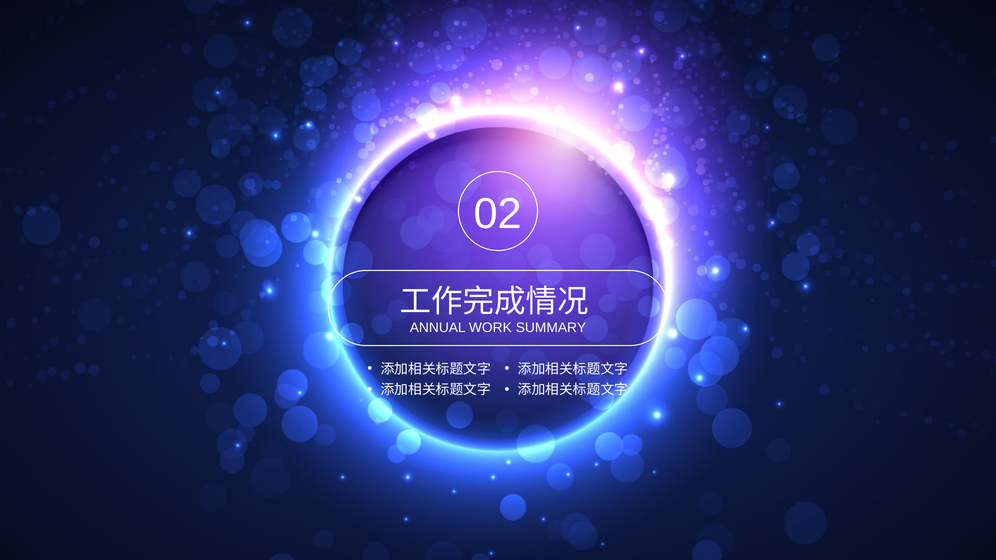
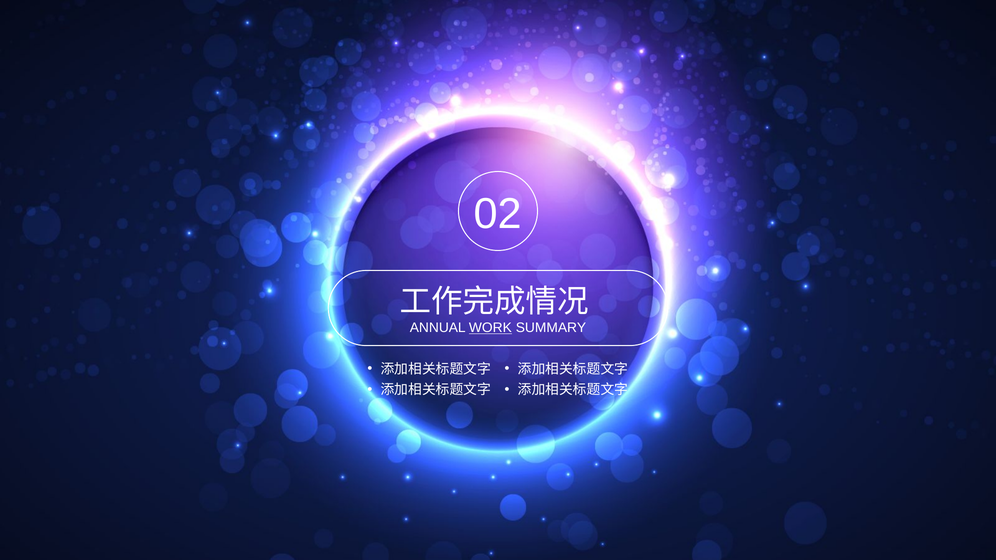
WORK underline: none -> present
